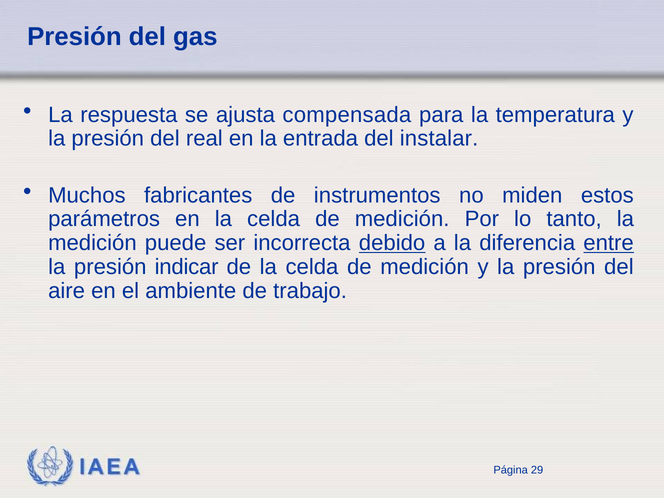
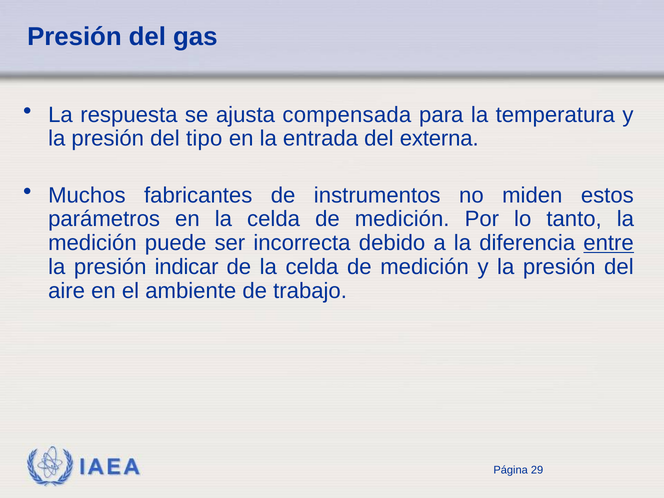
real: real -> tipo
instalar: instalar -> externa
debido underline: present -> none
